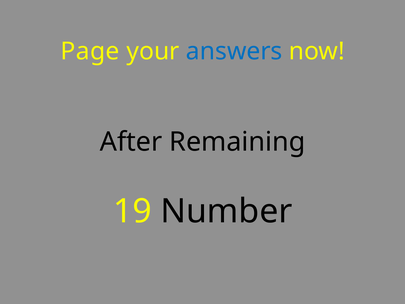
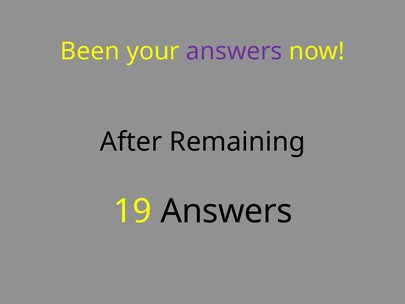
Page: Page -> Been
answers at (234, 51) colour: blue -> purple
19 Number: Number -> Answers
